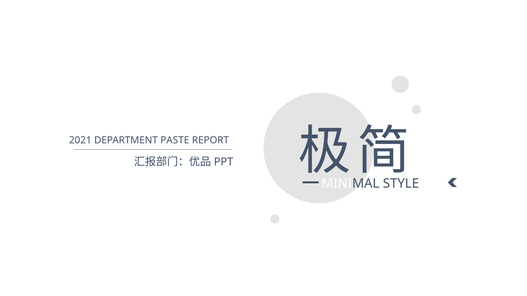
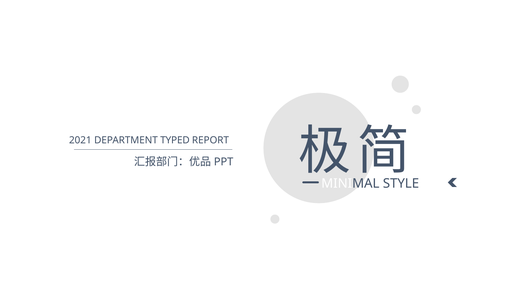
PASTE: PASTE -> TYPED
